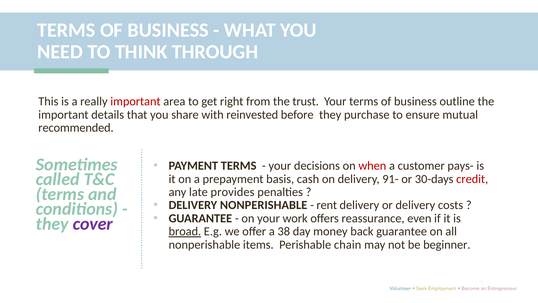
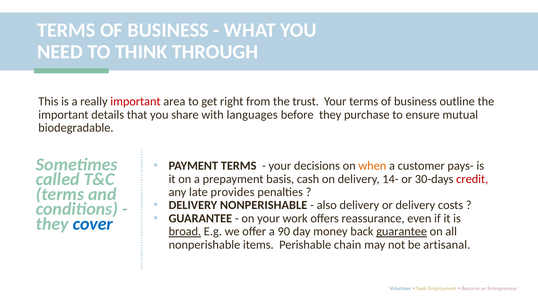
reinvested: reinvested -> languages
recommended: recommended -> biodegradable
when colour: red -> orange
91-: 91- -> 14-
rent: rent -> also
cover colour: purple -> blue
38: 38 -> 90
guarantee at (402, 231) underline: none -> present
beginner: beginner -> artisanal
